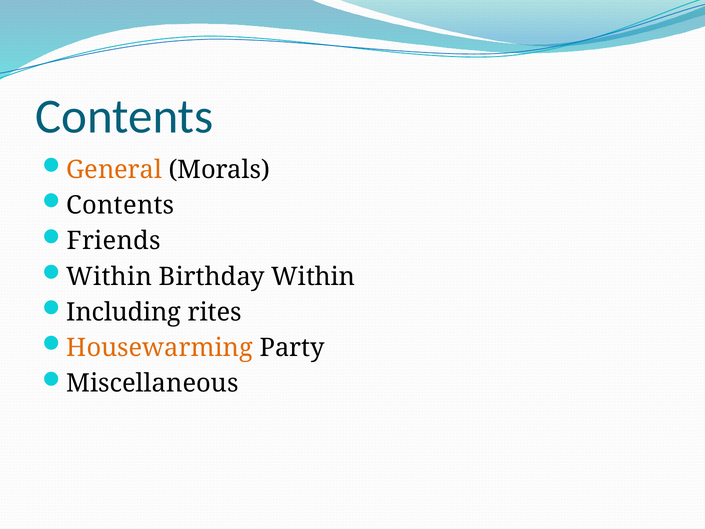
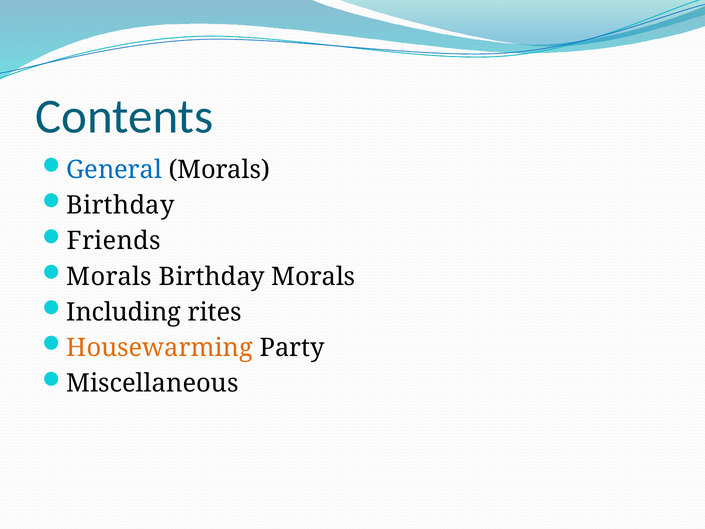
General colour: orange -> blue
Contents at (120, 205): Contents -> Birthday
Within at (109, 277): Within -> Morals
Birthday Within: Within -> Morals
